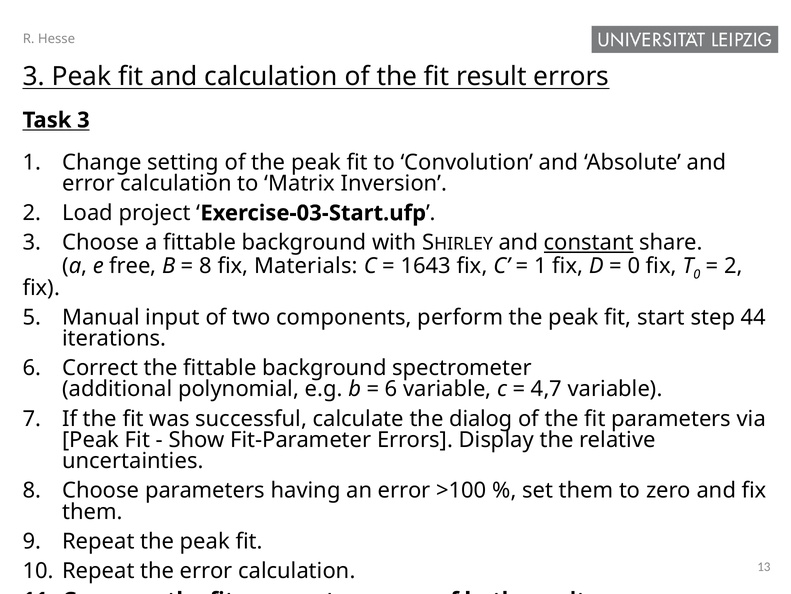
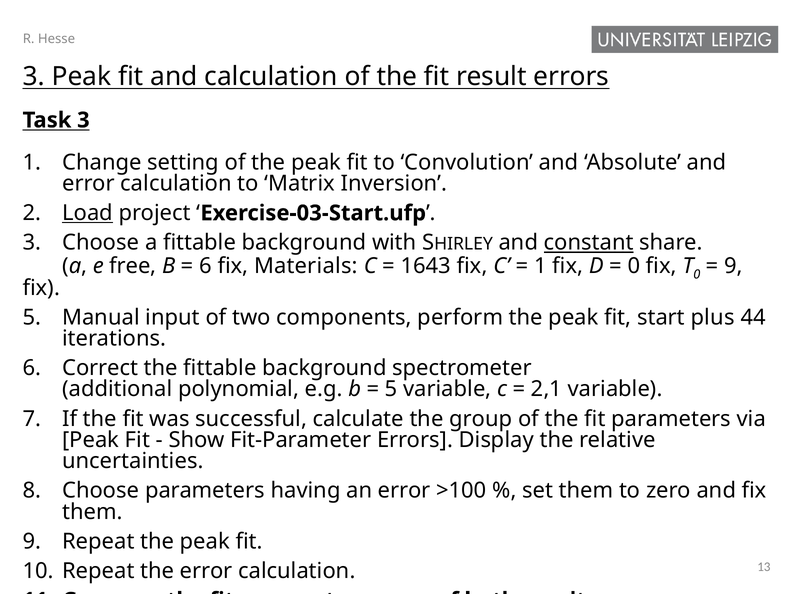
Load underline: none -> present
8 at (206, 266): 8 -> 6
2 at (734, 266): 2 -> 9
step: step -> plus
6 at (391, 389): 6 -> 5
4,7: 4,7 -> 2,1
dialog: dialog -> group
